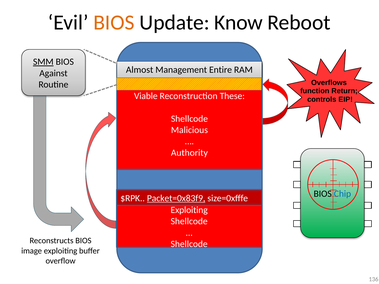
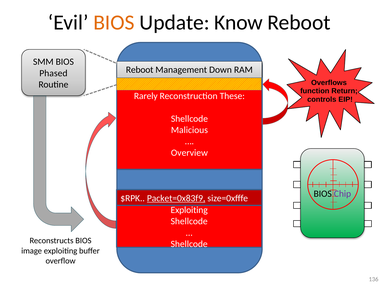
SMM underline: present -> none
Almost at (140, 70): Almost -> Reboot
Entire: Entire -> Down
Against: Against -> Phased
Viable: Viable -> Rarely
Authority: Authority -> Overview
Chip colour: blue -> purple
